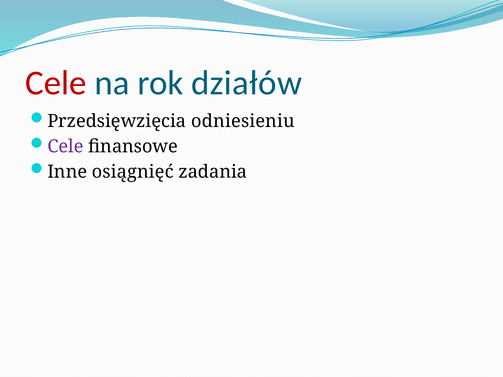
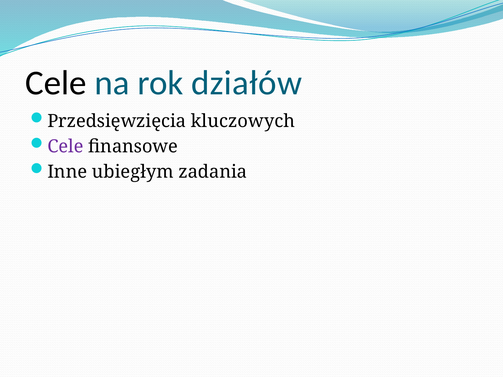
Cele at (56, 83) colour: red -> black
odniesieniu: odniesieniu -> kluczowych
osiągnięć: osiągnięć -> ubiegłym
